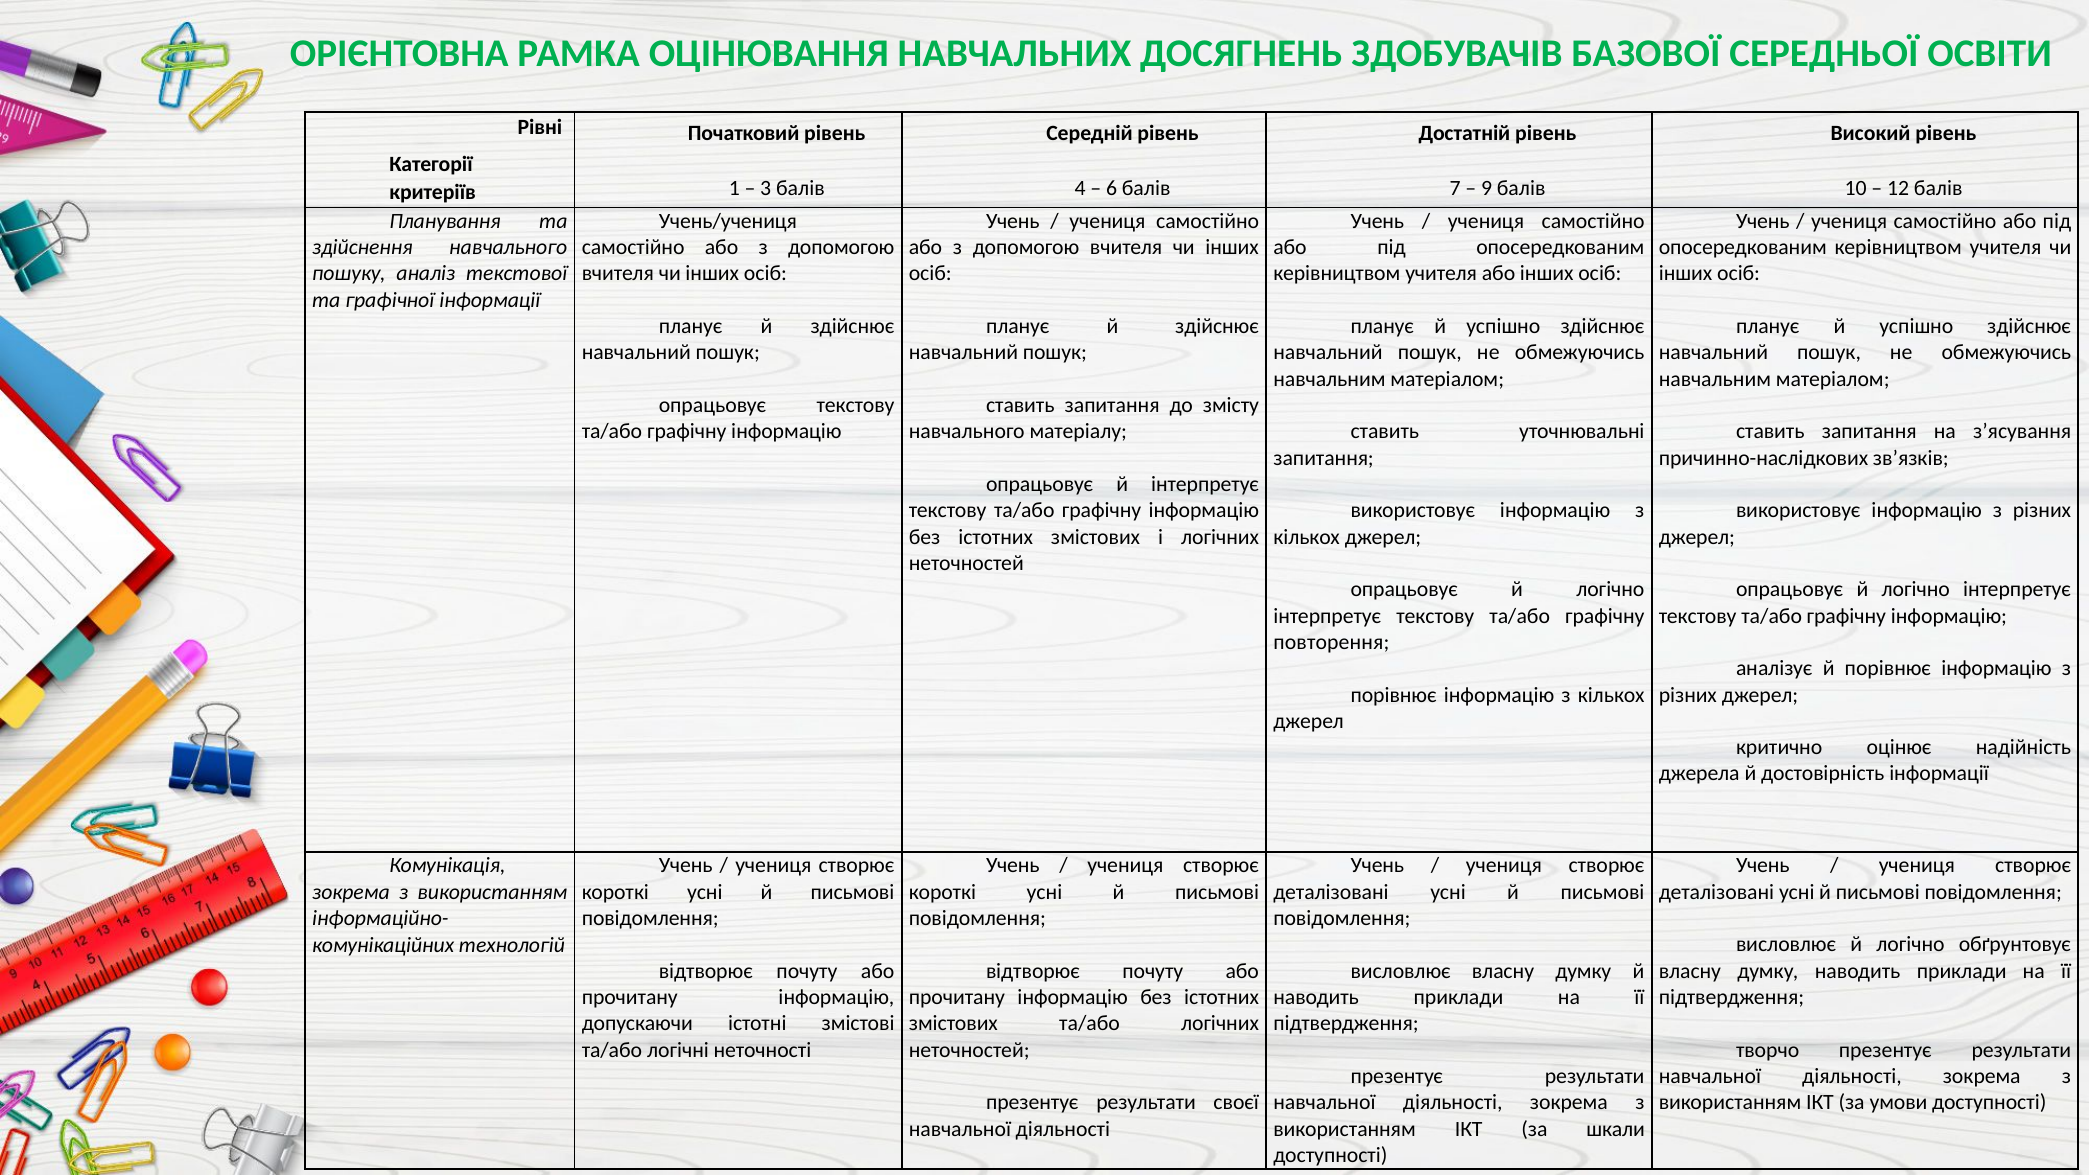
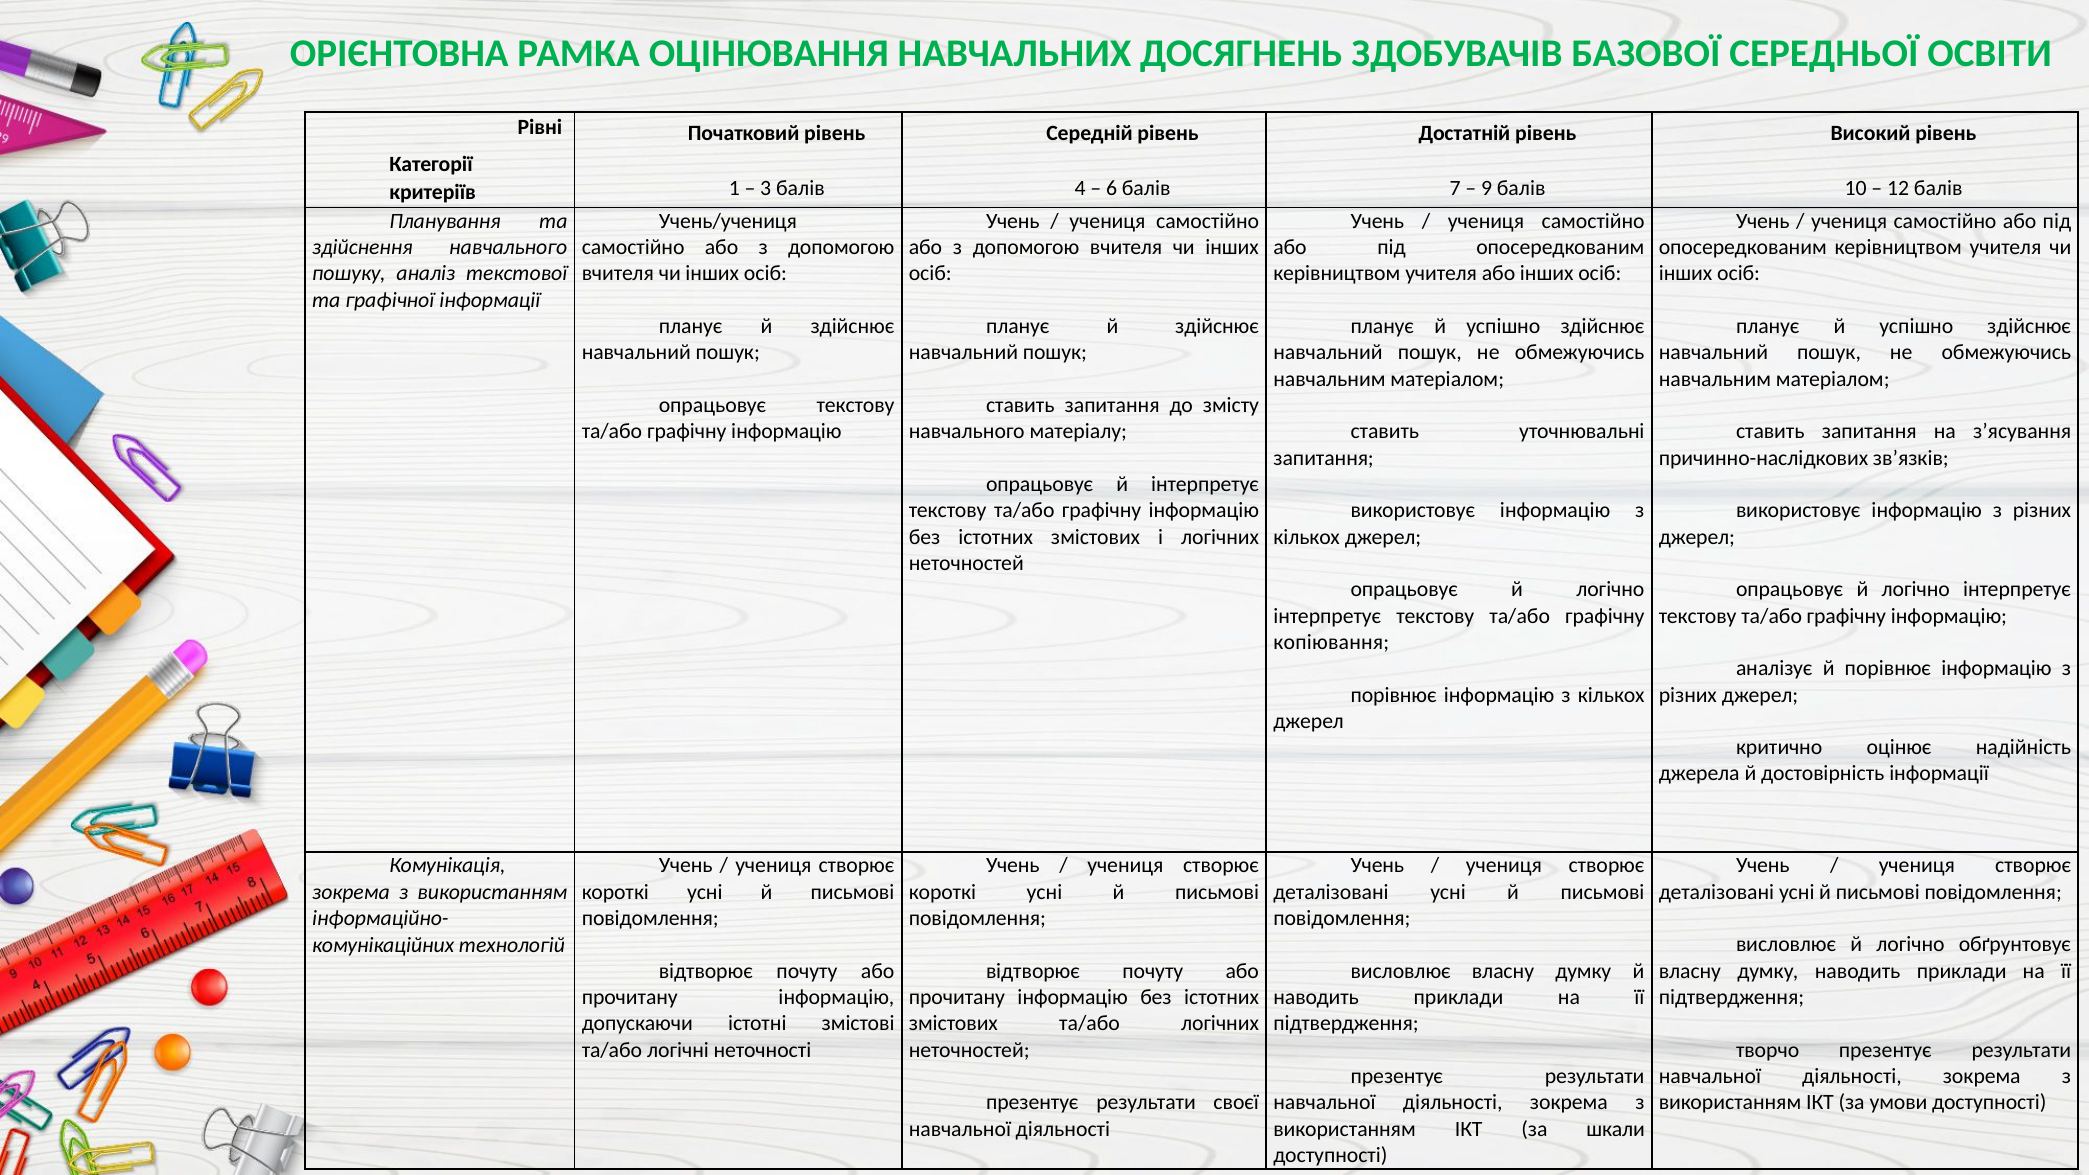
повторення: повторення -> копіювання
